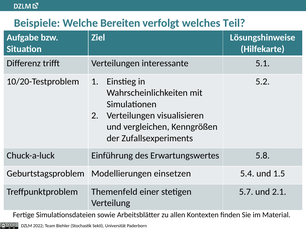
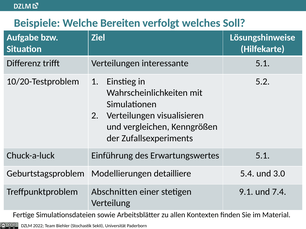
Teil: Teil -> Soll
Erwartungswertes 5.8: 5.8 -> 5.1
einsetzen: einsetzen -> detailliere
1.5: 1.5 -> 3.0
Themenfeld: Themenfeld -> Abschnitten
5.7: 5.7 -> 9.1
2.1: 2.1 -> 7.4
